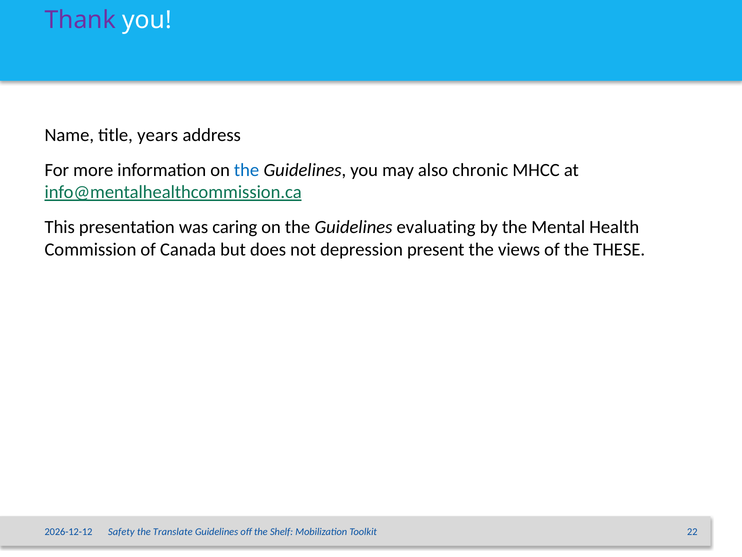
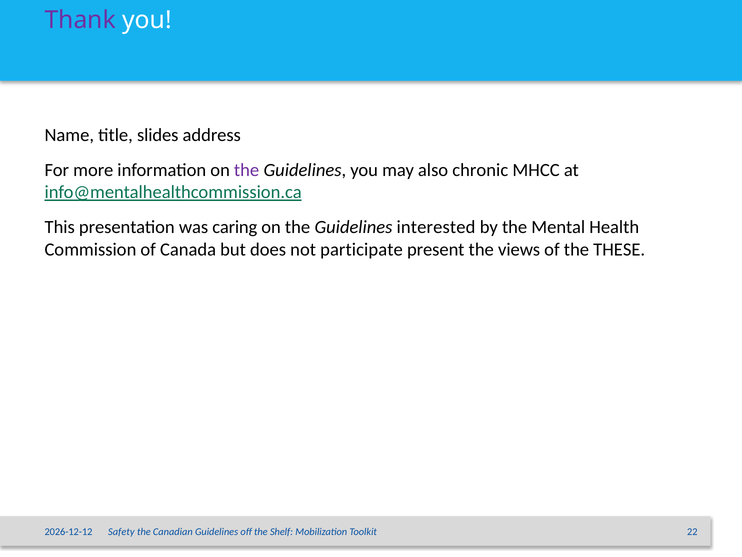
years: years -> slides
the at (247, 170) colour: blue -> purple
evaluating: evaluating -> interested
depression: depression -> participate
Translate: Translate -> Canadian
